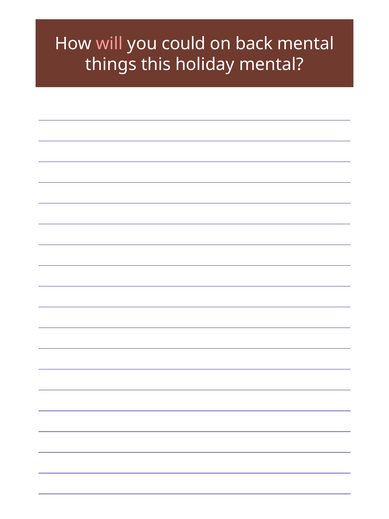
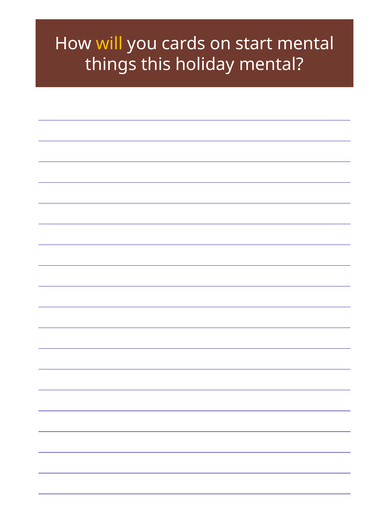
will colour: pink -> yellow
could: could -> cards
back: back -> start
